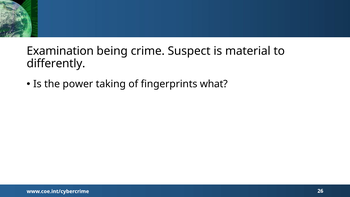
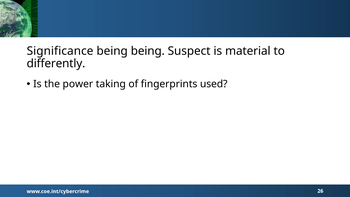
Examination: Examination -> Significance
being crime: crime -> being
what: what -> used
